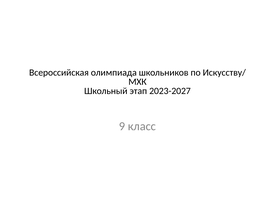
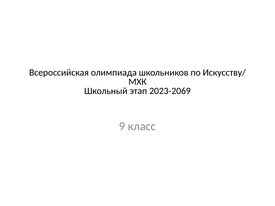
2023-2027: 2023-2027 -> 2023-2069
